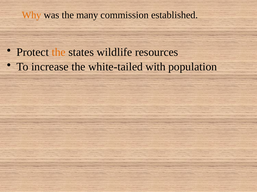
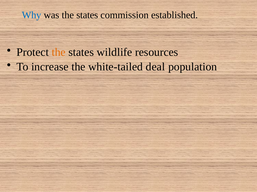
Why colour: orange -> blue
was the many: many -> states
with: with -> deal
